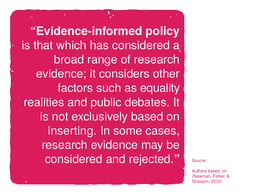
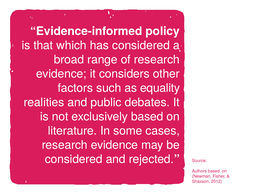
inserting: inserting -> literature
